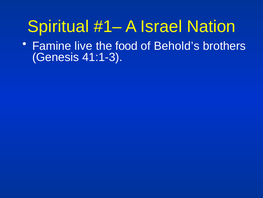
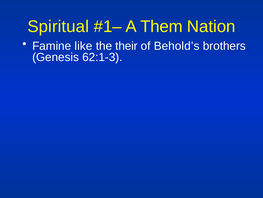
Israel: Israel -> Them
live: live -> like
food: food -> their
41:1-3: 41:1-3 -> 62:1-3
